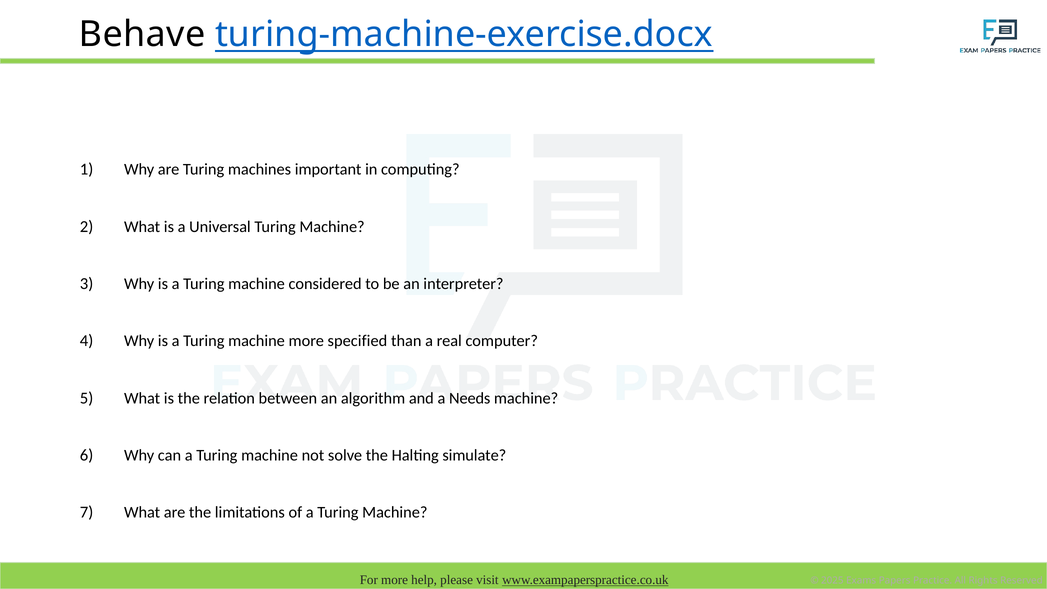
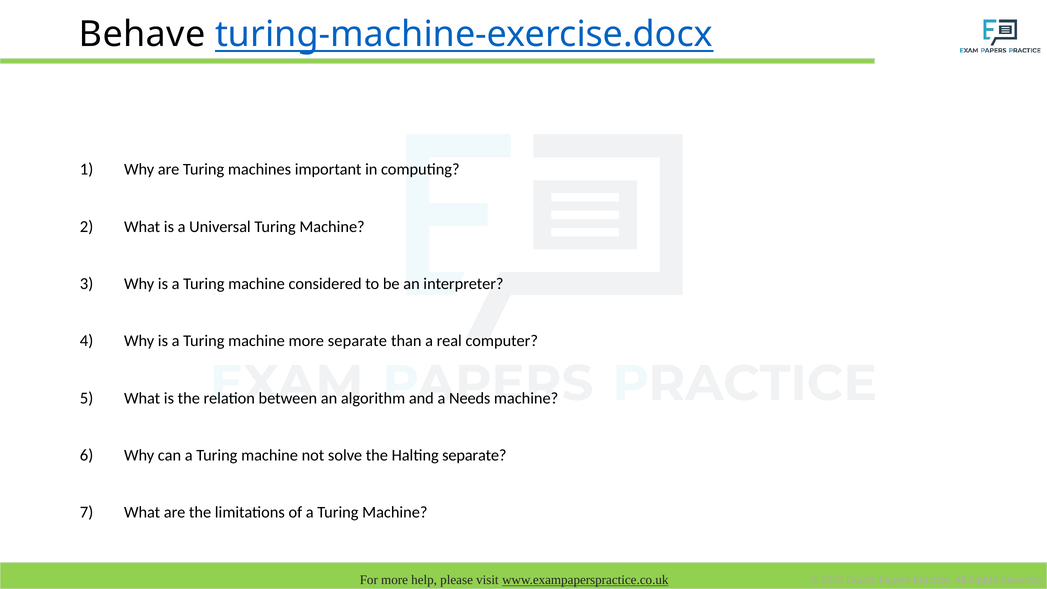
more specified: specified -> separate
Halting simulate: simulate -> separate
